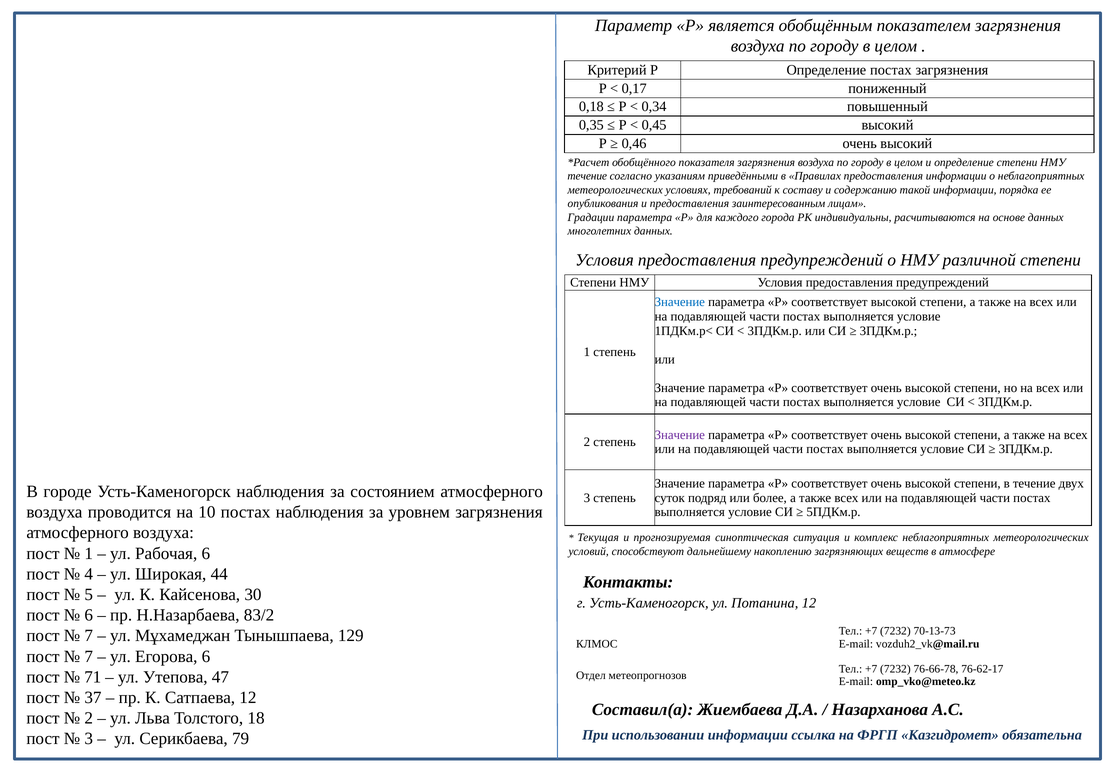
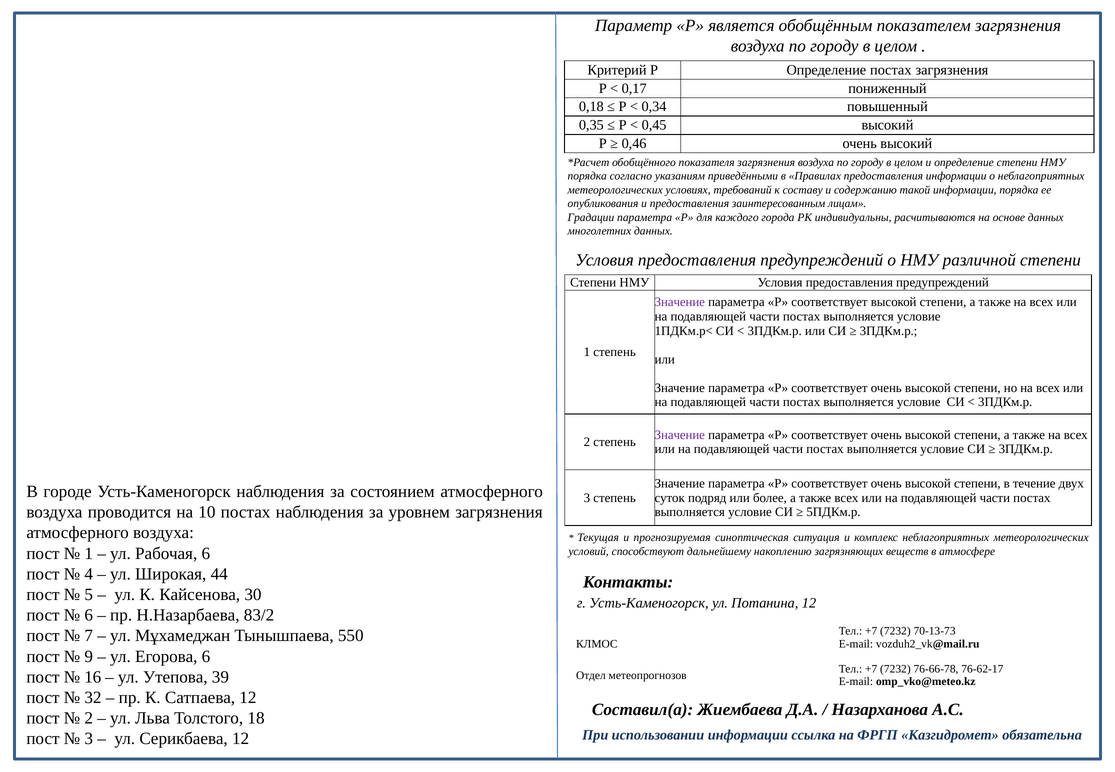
течение at (587, 176): течение -> порядка
Значение at (680, 302) colour: blue -> purple
129: 129 -> 550
7 at (89, 656): 7 -> 9
71: 71 -> 16
47: 47 -> 39
37: 37 -> 32
Серикбаева 79: 79 -> 12
